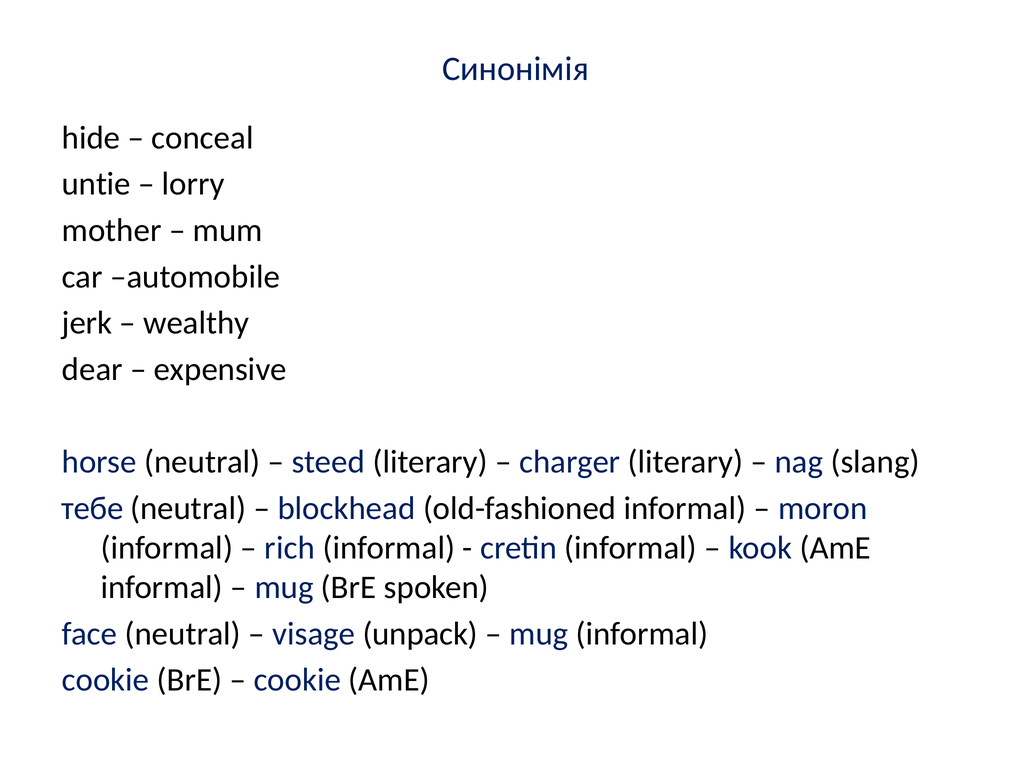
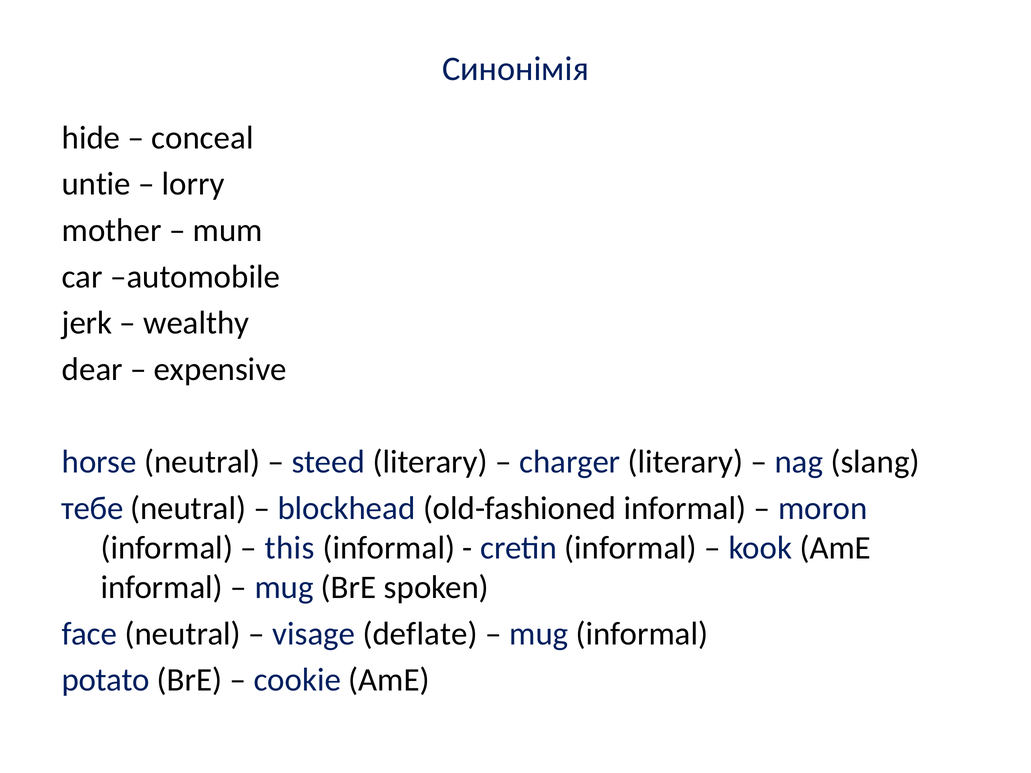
rich: rich -> this
unpack: unpack -> deflate
cookie at (106, 680): cookie -> potato
